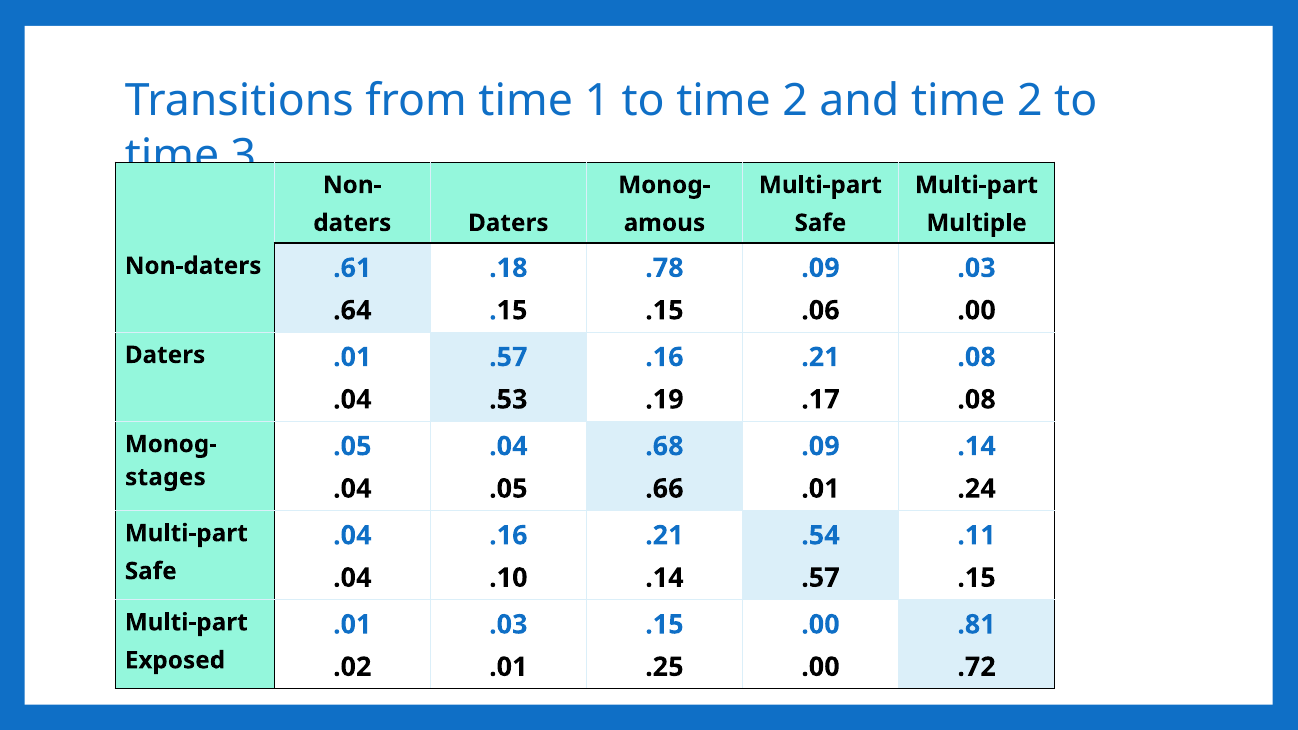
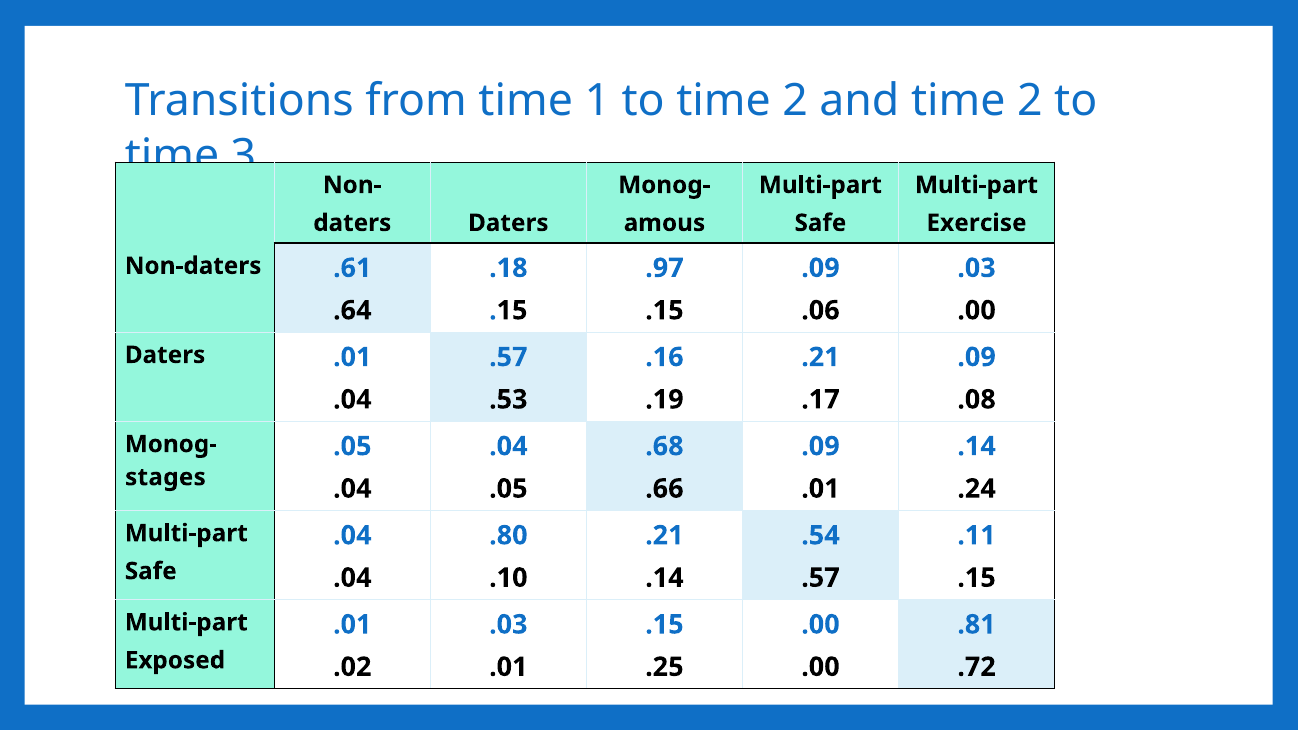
Multiple: Multiple -> Exercise
.78: .78 -> .97
.08 at (977, 357): .08 -> .09
.16 at (508, 536): .16 -> .80
